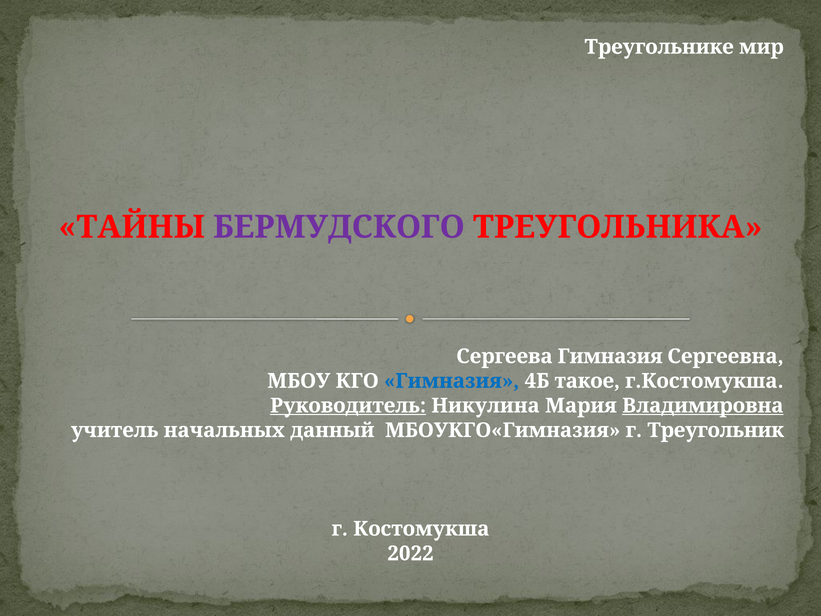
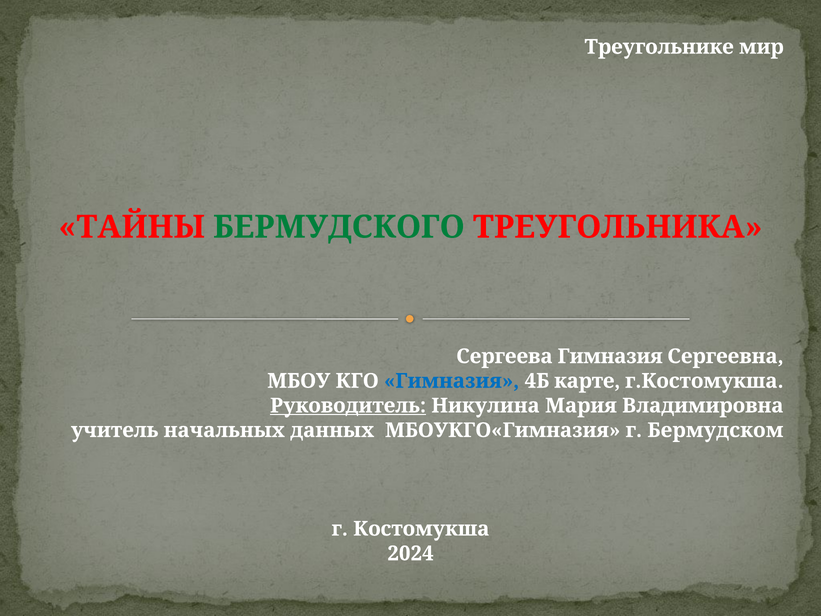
БЕРМУДСКОГО colour: purple -> green
такое: такое -> карте
Владимировна underline: present -> none
данный: данный -> данных
Треугольник: Треугольник -> Бермудском
2022: 2022 -> 2024
